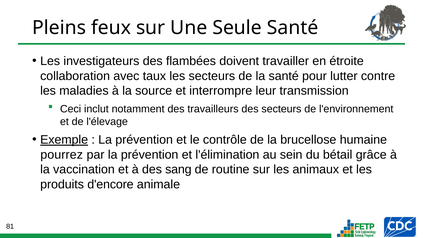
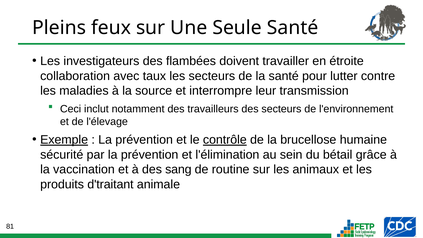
contrôle underline: none -> present
pourrez: pourrez -> sécurité
d'encore: d'encore -> d'traitant
